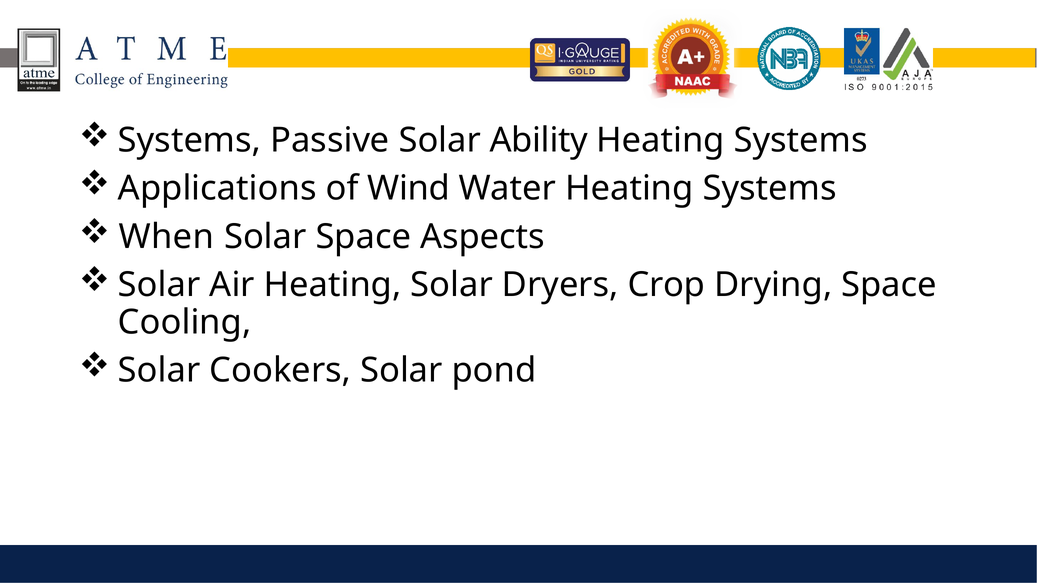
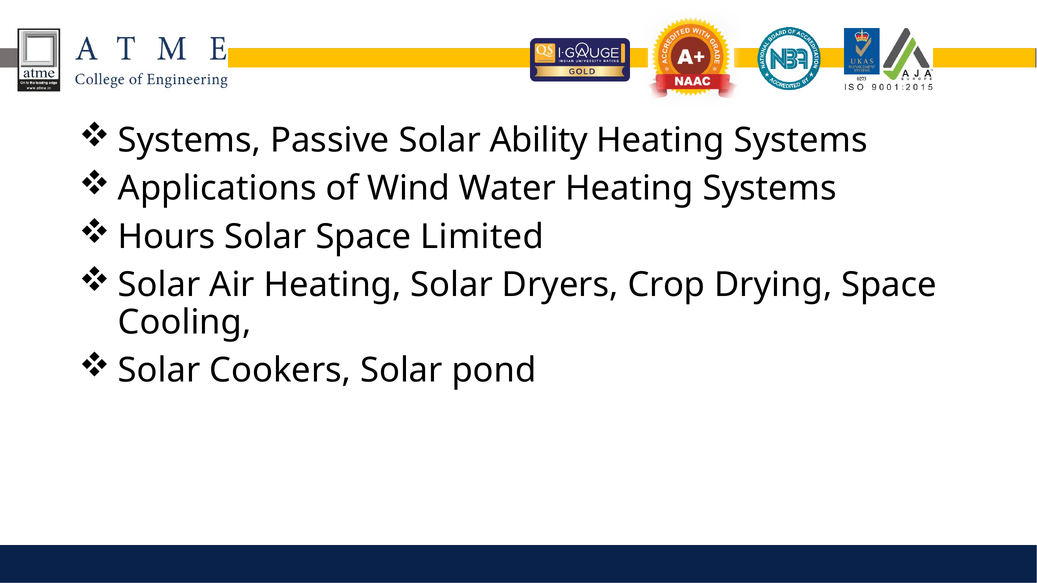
When: When -> Hours
Aspects: Aspects -> Limited
